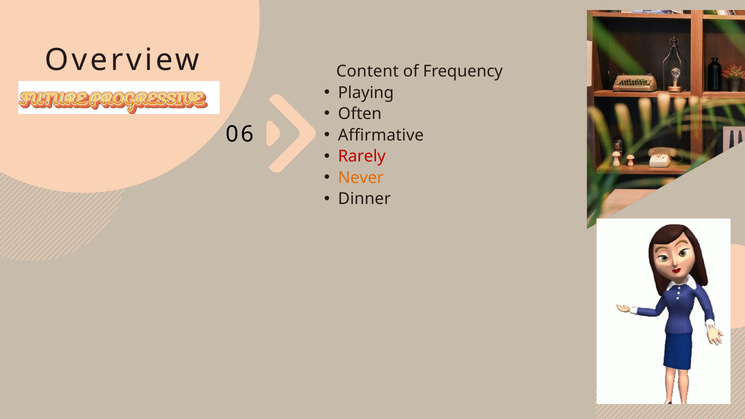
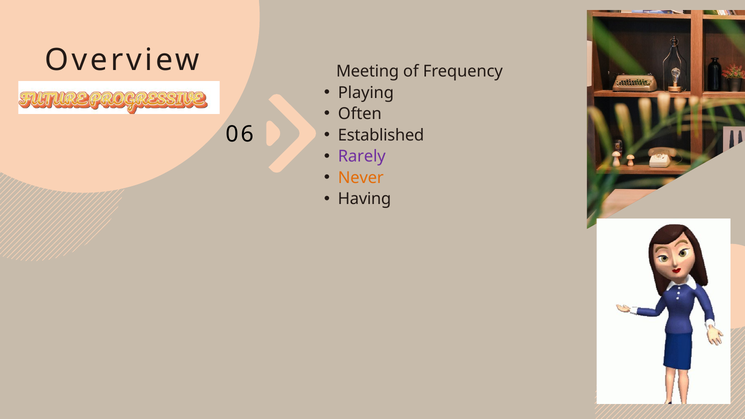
Content: Content -> Meeting
Affirmative: Affirmative -> Established
Rarely colour: red -> purple
Dinner: Dinner -> Having
